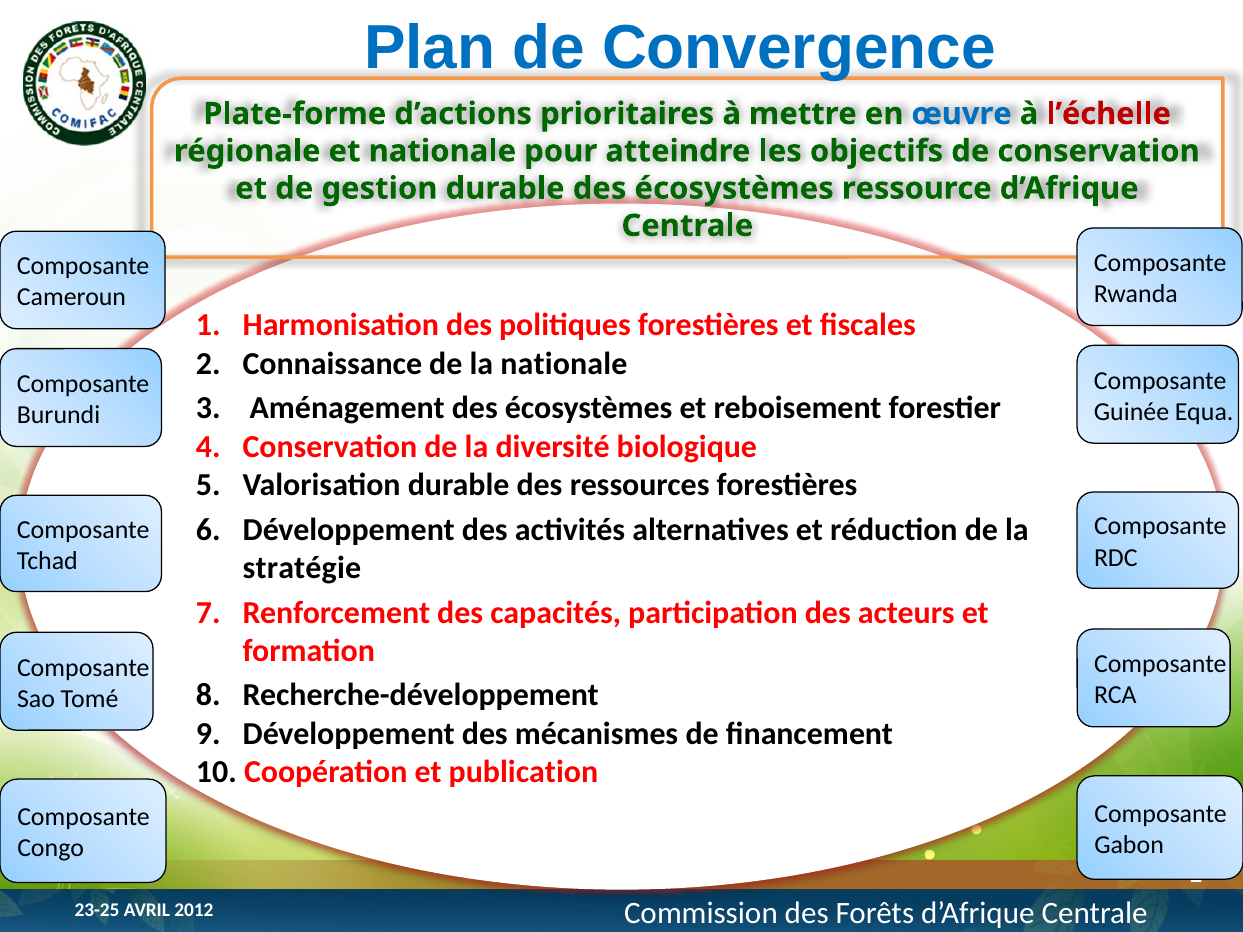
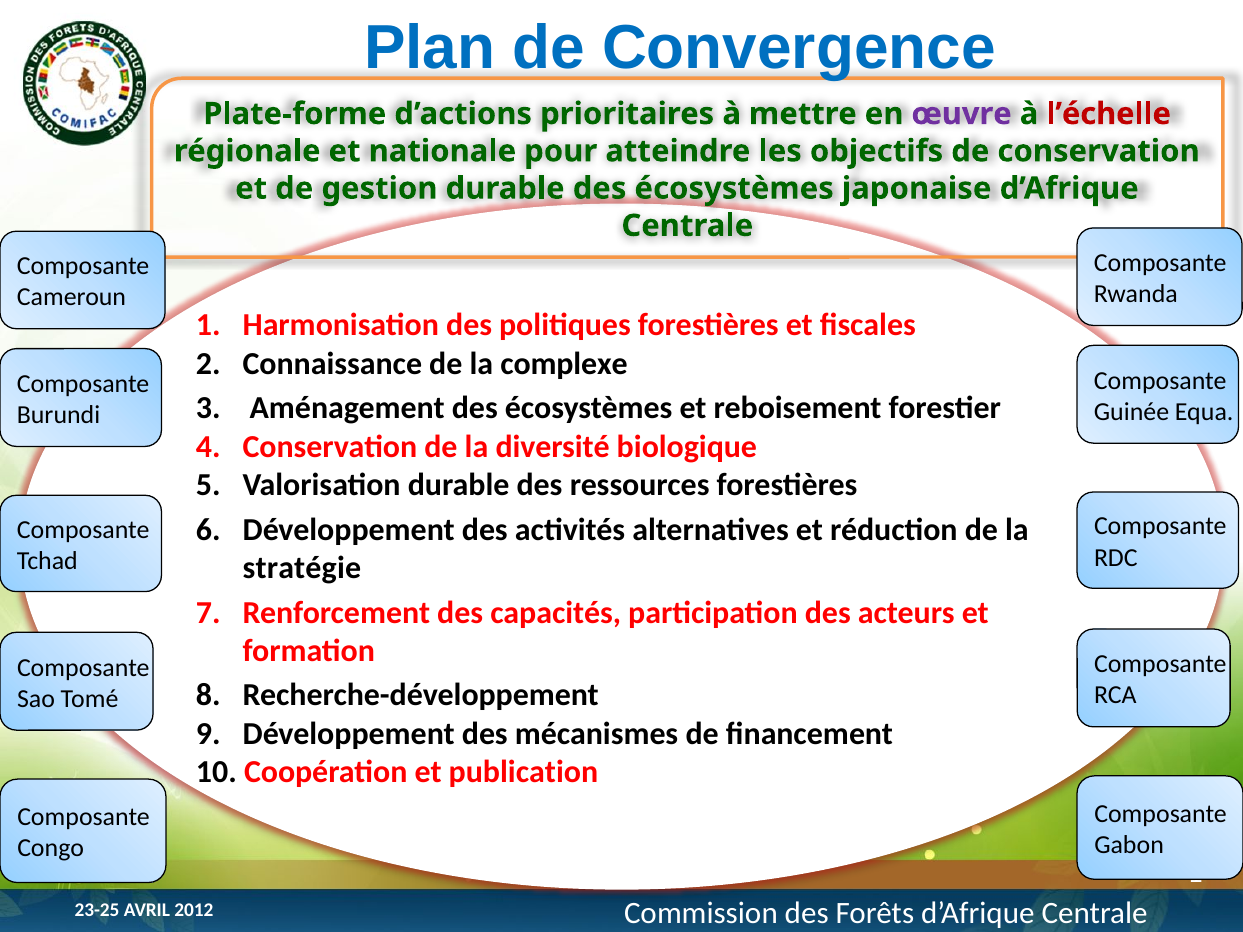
œuvre colour: blue -> purple
ressource: ressource -> japonaise
la nationale: nationale -> complexe
